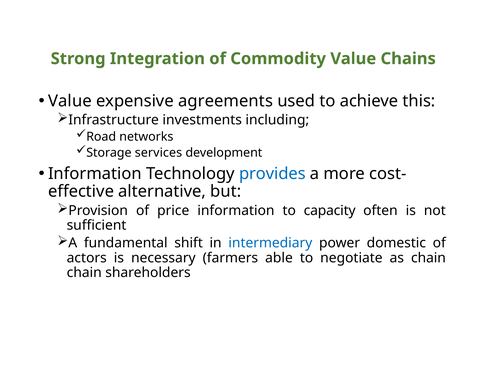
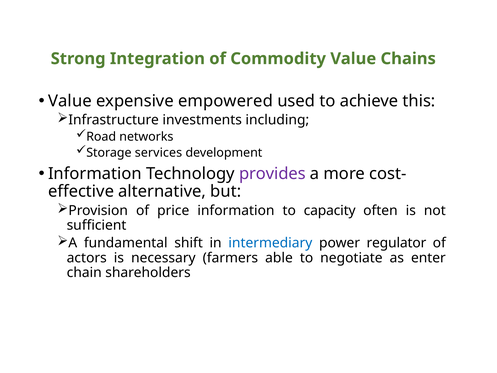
agreements: agreements -> empowered
provides colour: blue -> purple
domestic: domestic -> regulator
as chain: chain -> enter
